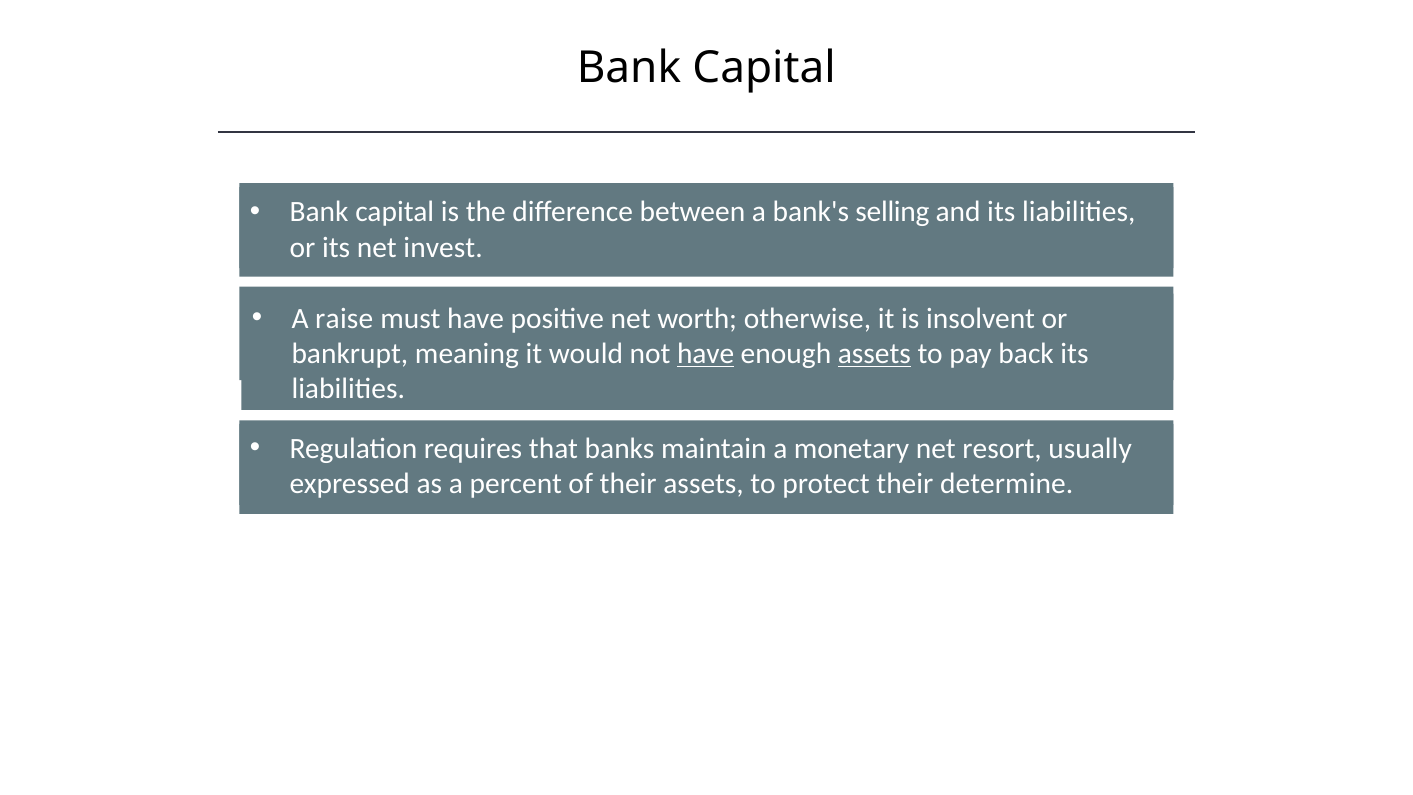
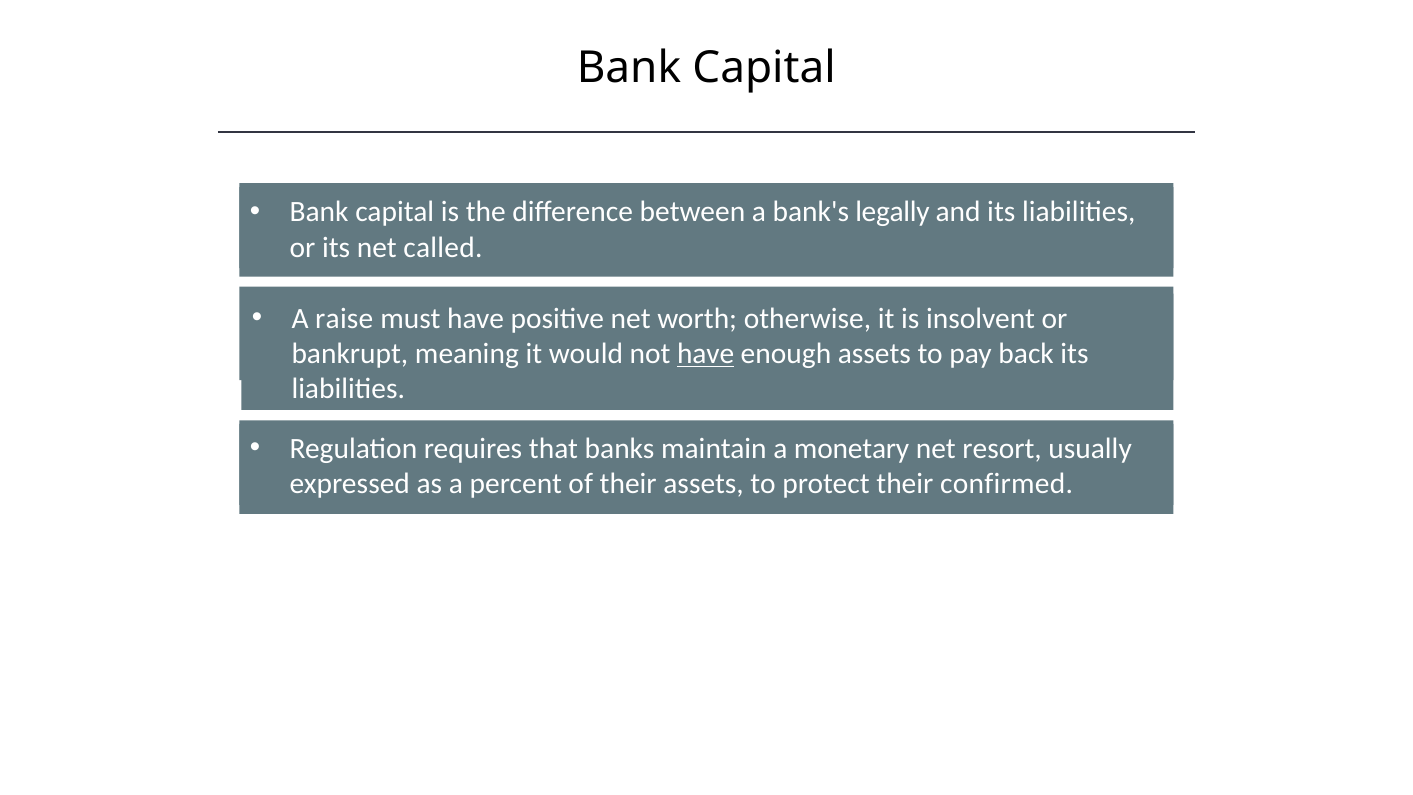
selling: selling -> legally
invest: invest -> called
assets at (874, 354) underline: present -> none
determine: determine -> confirmed
